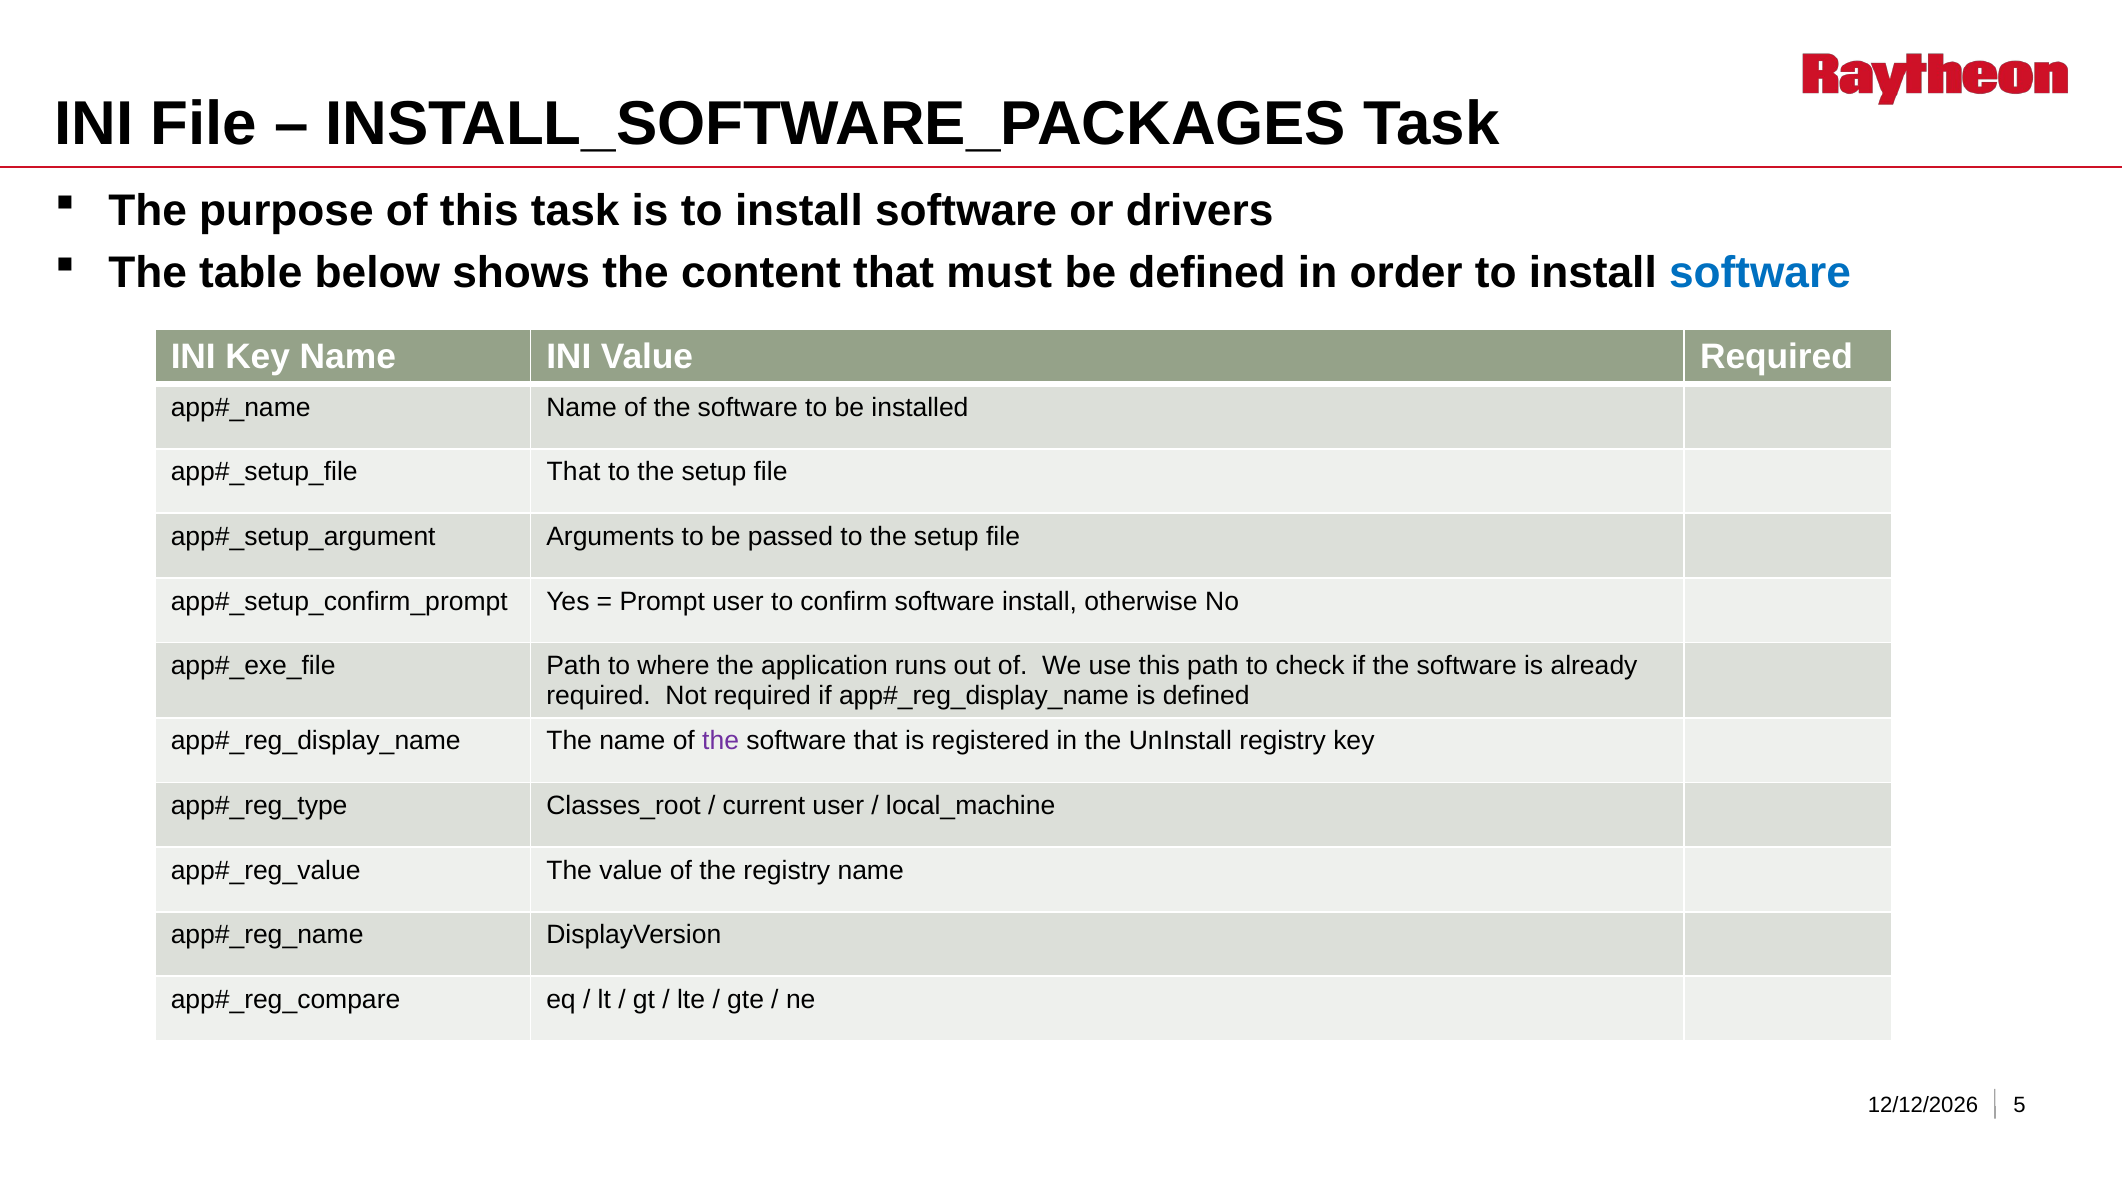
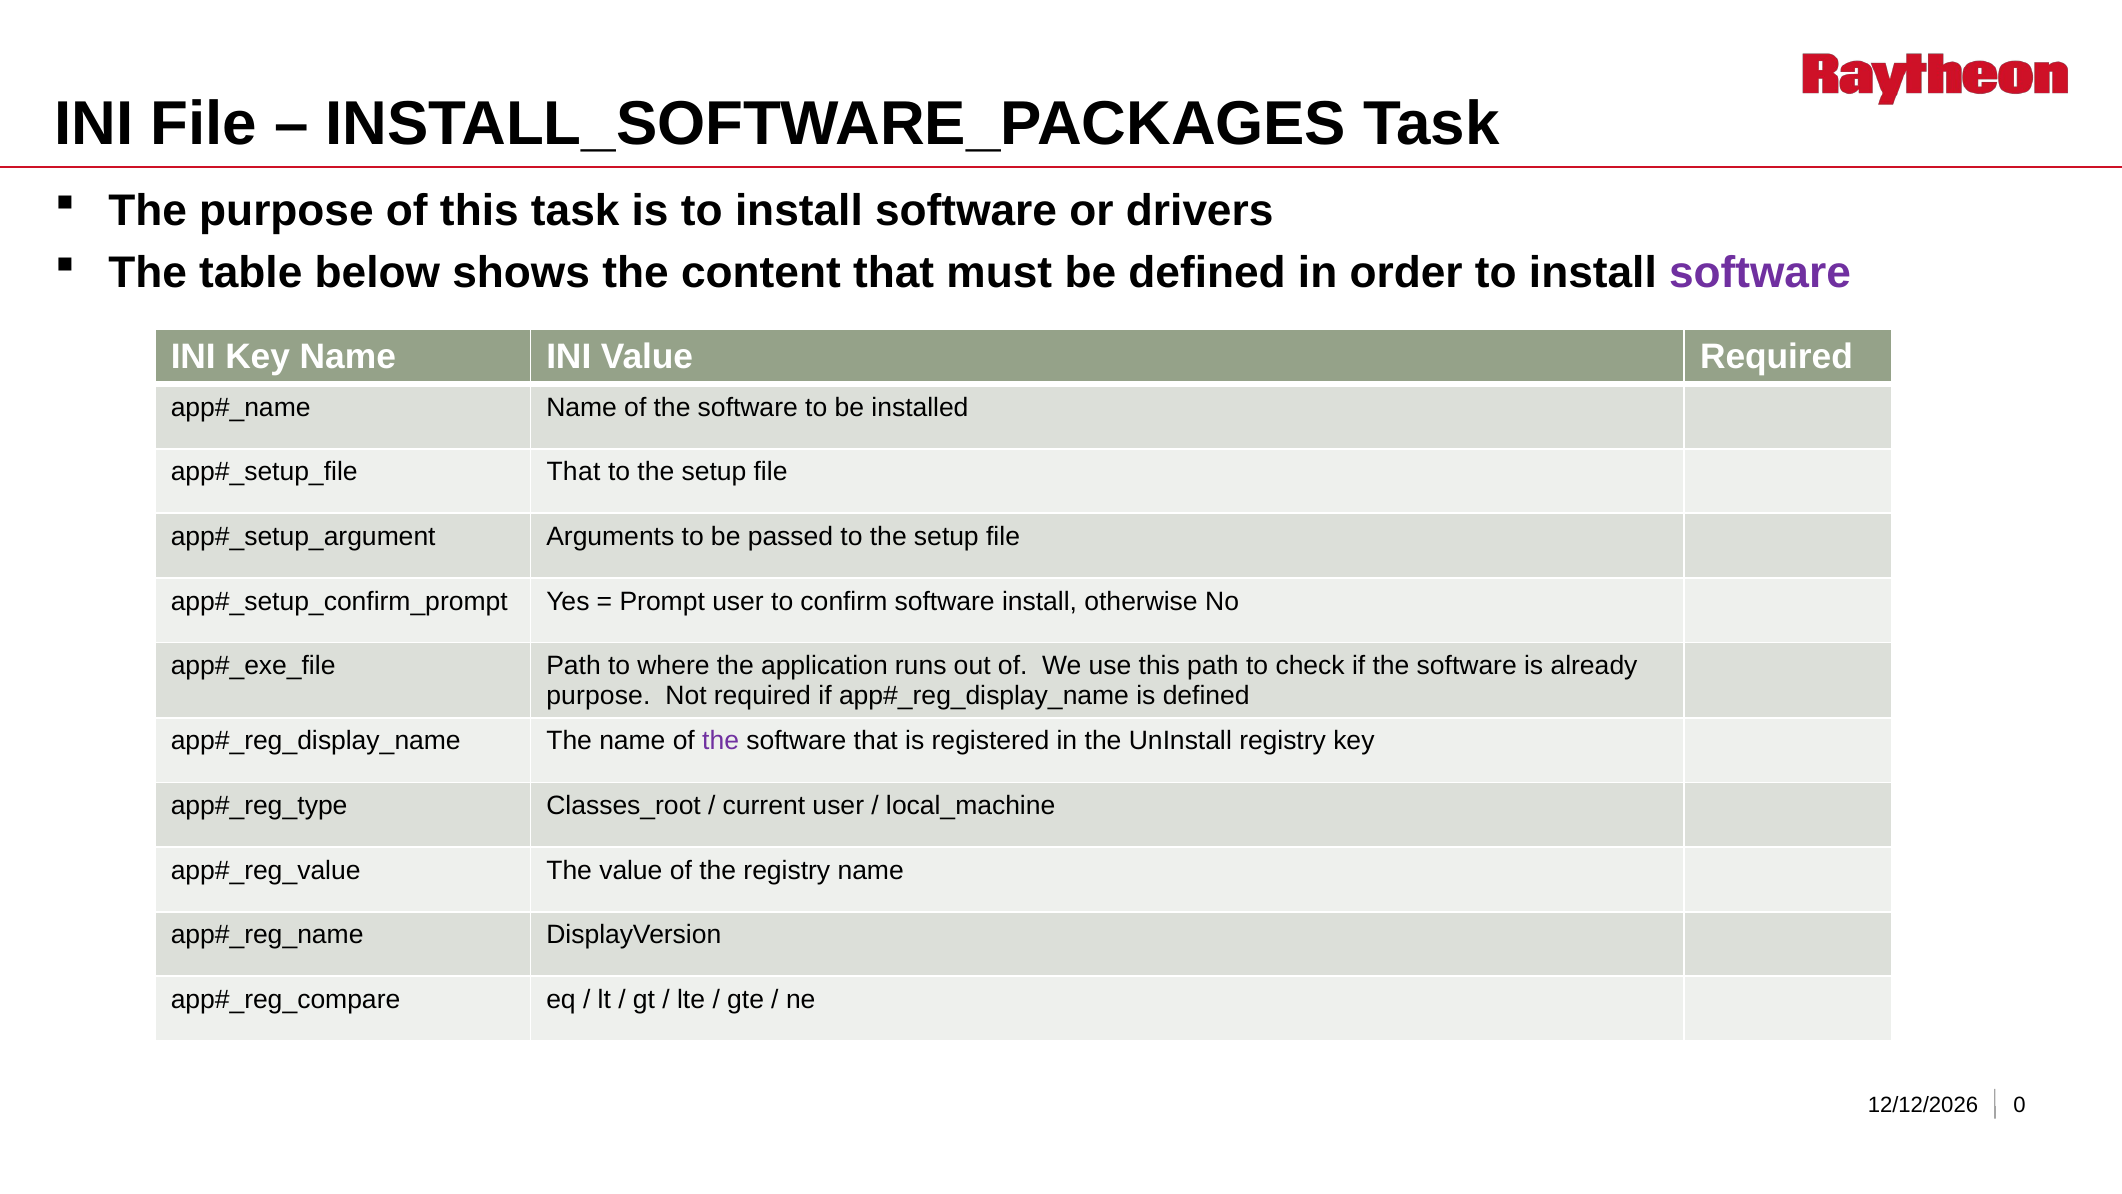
software at (1760, 273) colour: blue -> purple
required at (599, 695): required -> purpose
5: 5 -> 0
